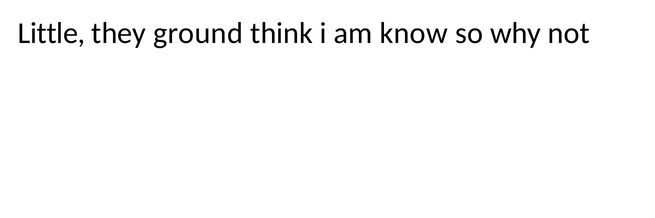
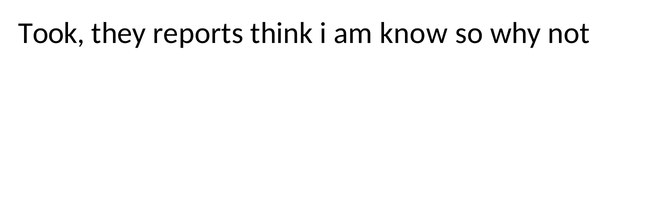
Little: Little -> Took
ground: ground -> reports
